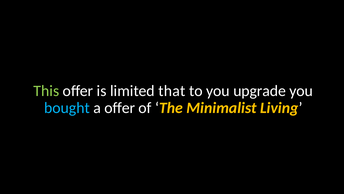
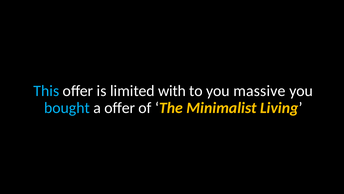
This colour: light green -> light blue
that: that -> with
upgrade: upgrade -> massive
